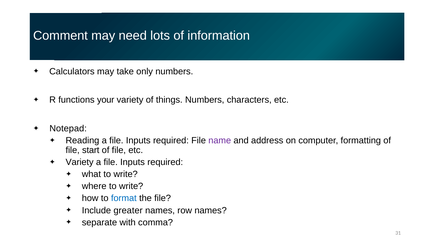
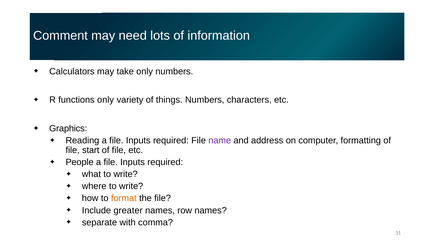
functions your: your -> only
Notepad: Notepad -> Graphics
Variety at (80, 162): Variety -> People
format colour: blue -> orange
